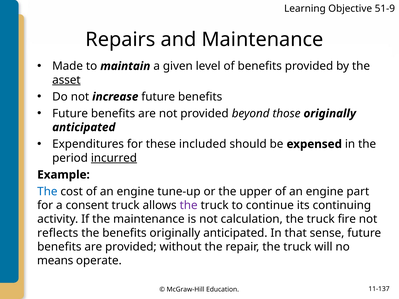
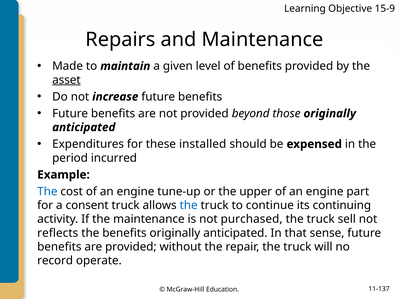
51-9: 51-9 -> 15-9
included: included -> installed
incurred underline: present -> none
the at (189, 206) colour: purple -> blue
calculation: calculation -> purchased
fire: fire -> sell
means: means -> record
